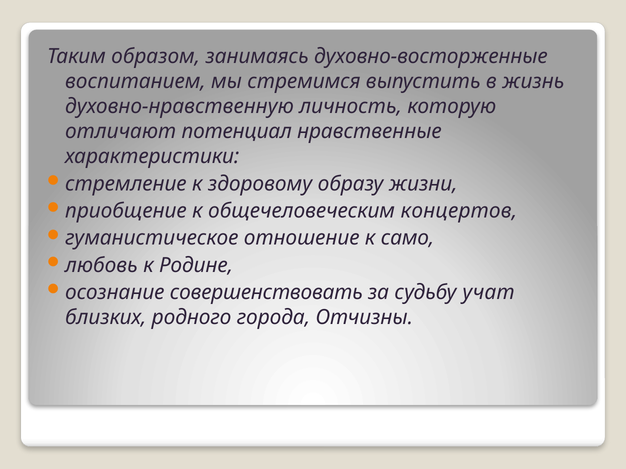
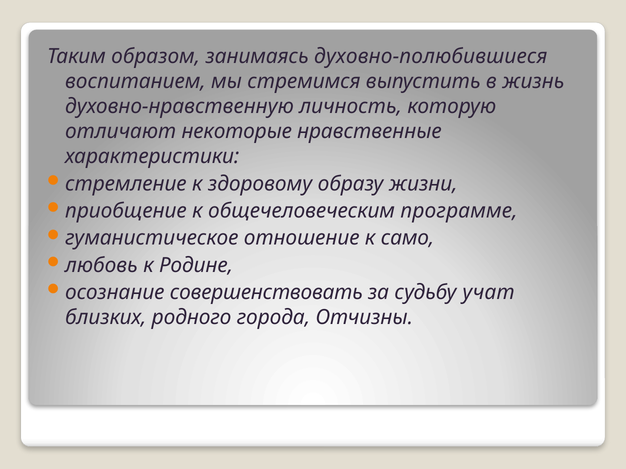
духовно-восторженные: духовно-восторженные -> духовно-полюбившиеся
потенциал: потенциал -> некоторые
концертов: концертов -> программе
